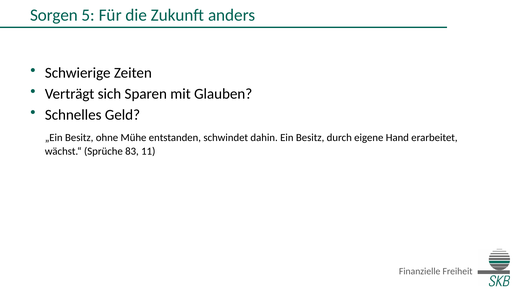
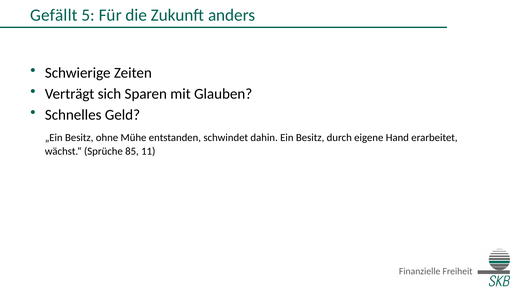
Sorgen: Sorgen -> Gefällt
83: 83 -> 85
